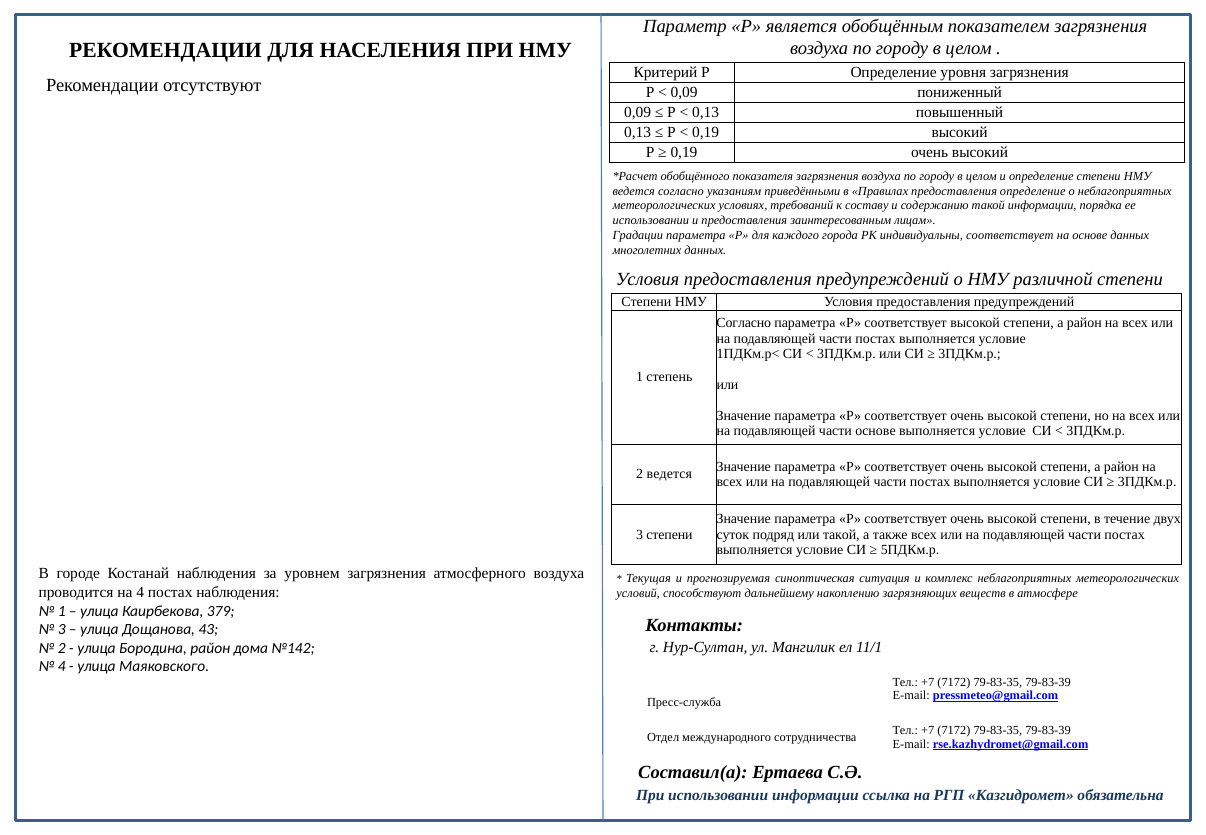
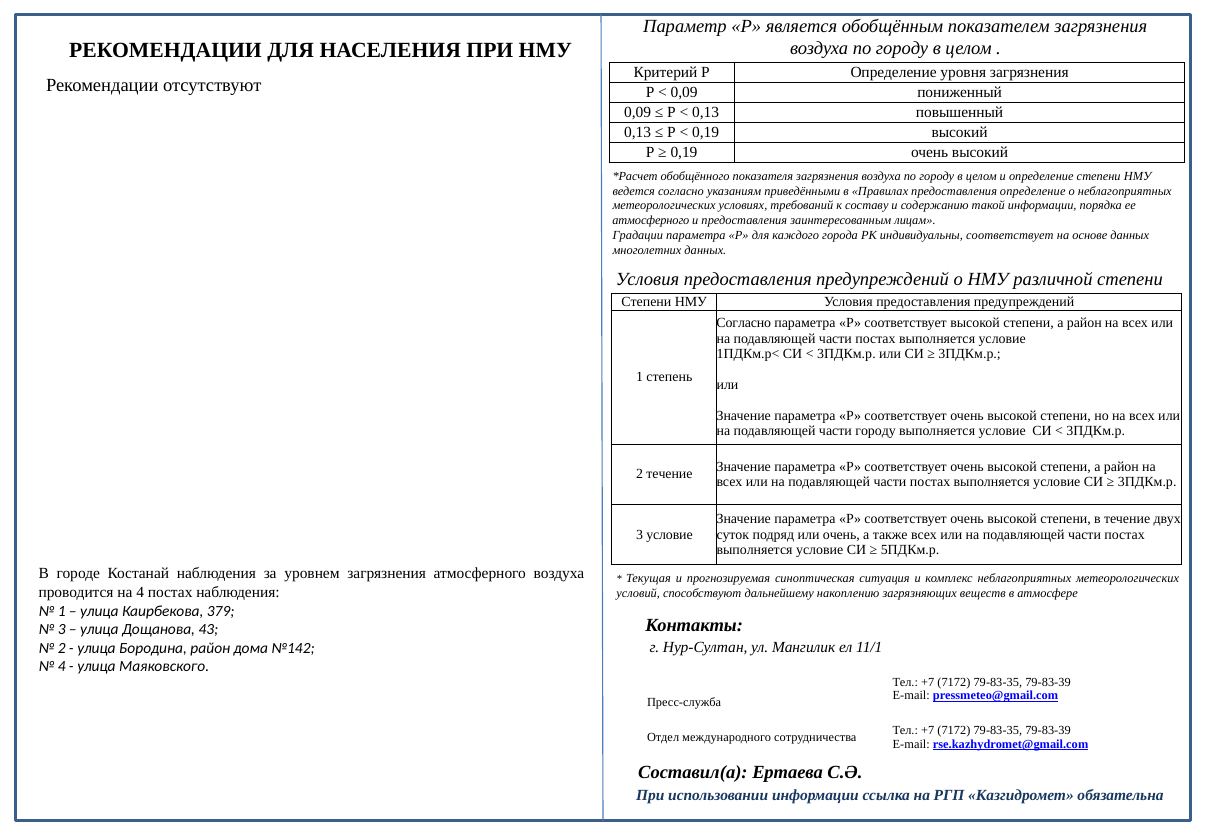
использовании at (651, 221): использовании -> атмосферного
части основе: основе -> городу
2 ведется: ведется -> течение
3 степени: степени -> условие
или такой: такой -> очень
